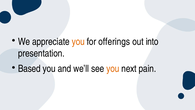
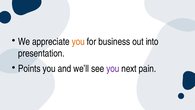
offerings: offerings -> business
Based: Based -> Points
you at (113, 69) colour: orange -> purple
